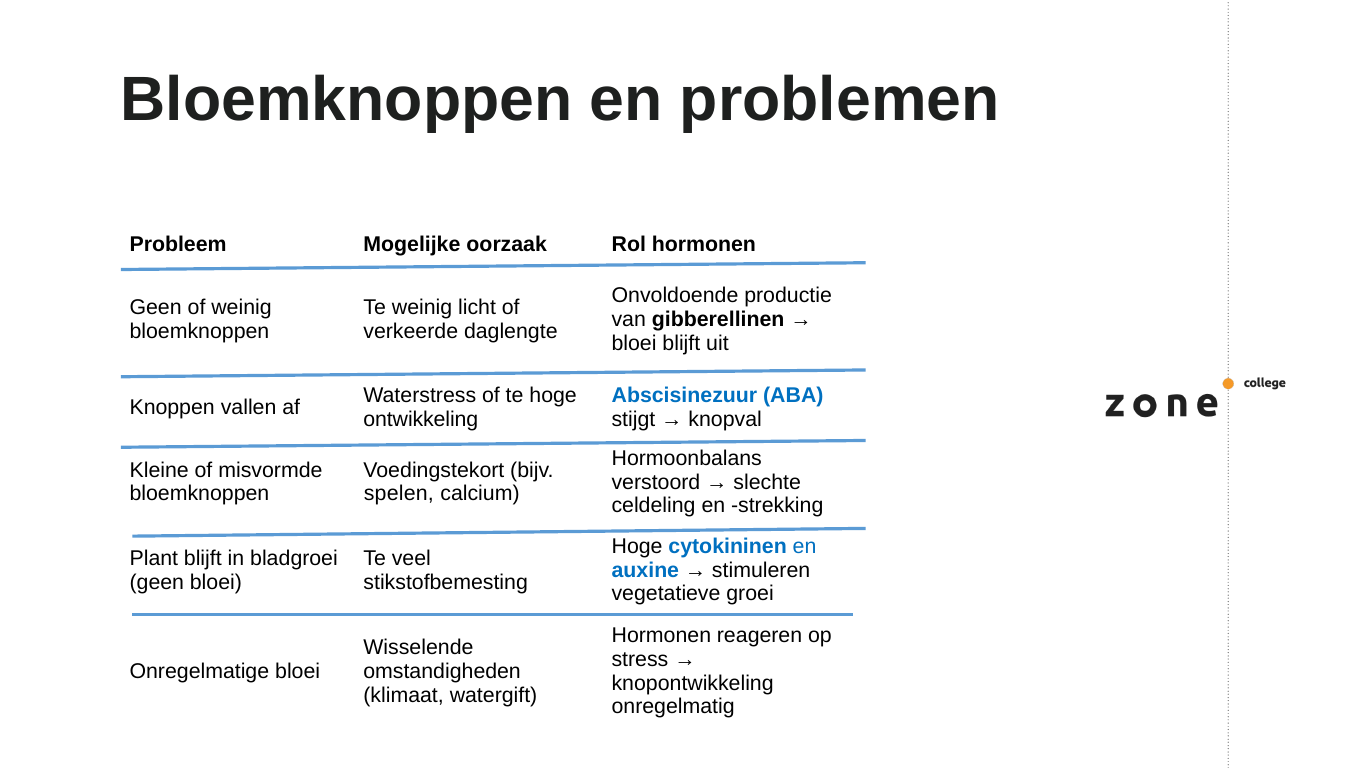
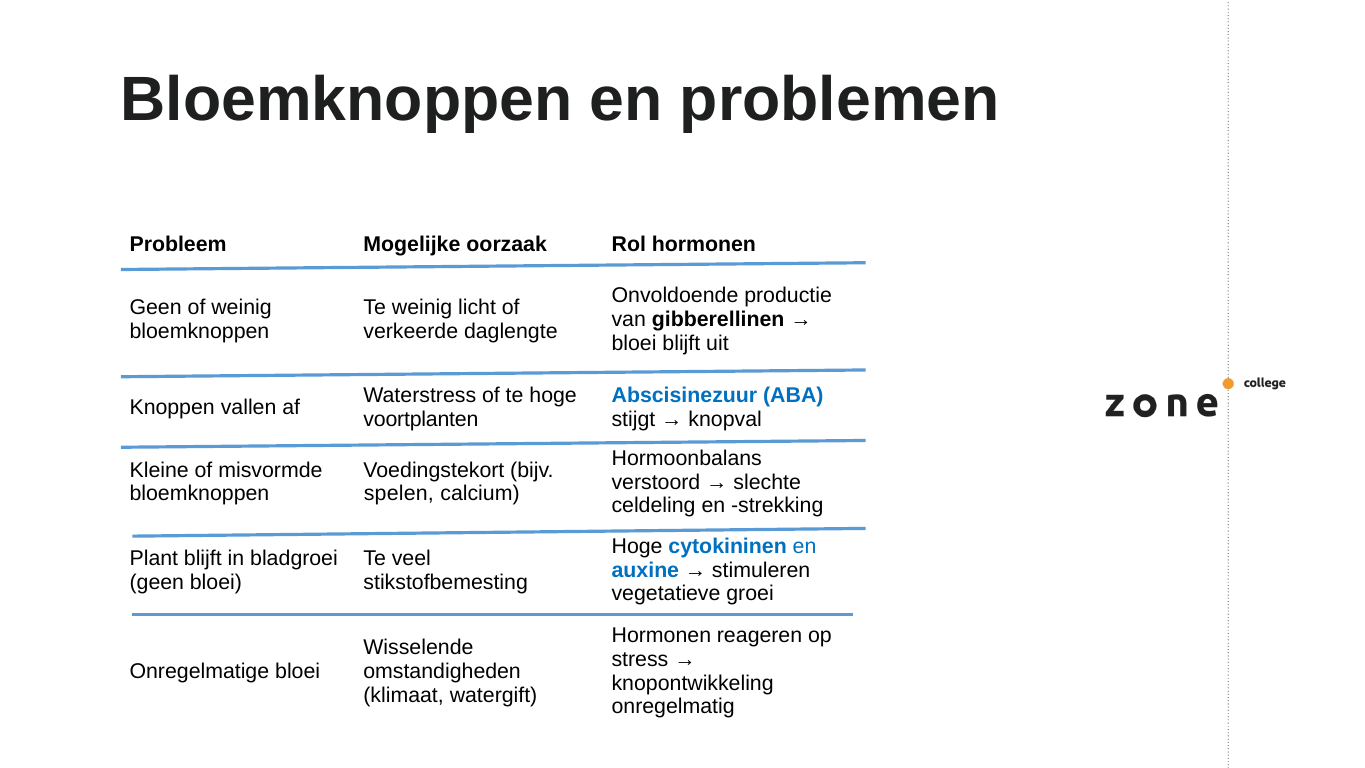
ontwikkeling: ontwikkeling -> voortplanten
